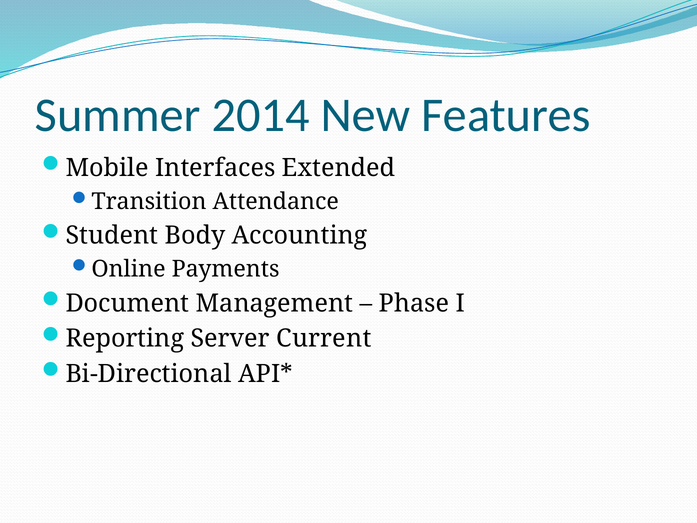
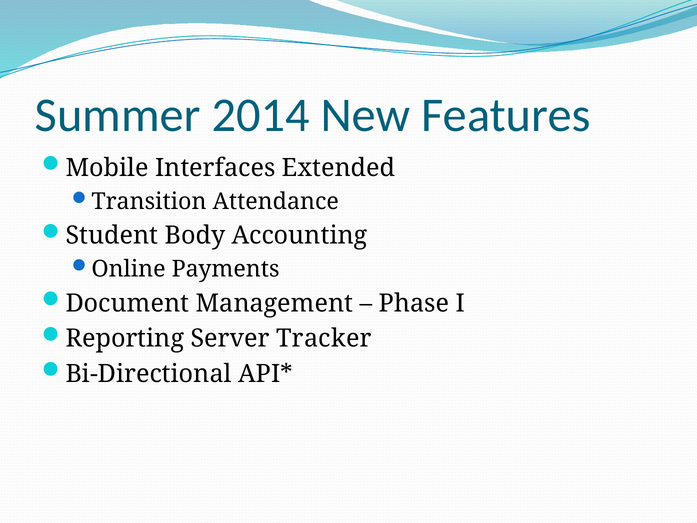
Current: Current -> Tracker
